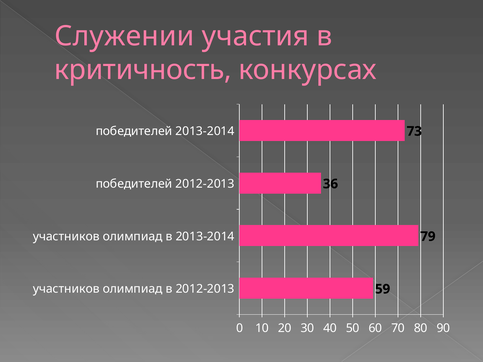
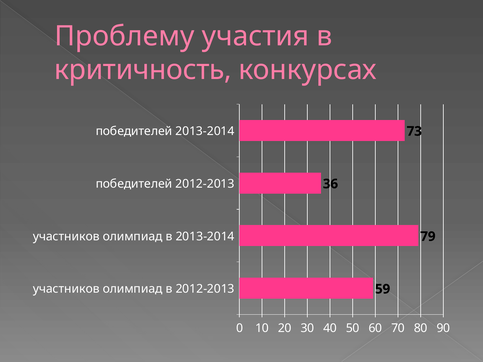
Служении: Служении -> Проблему
